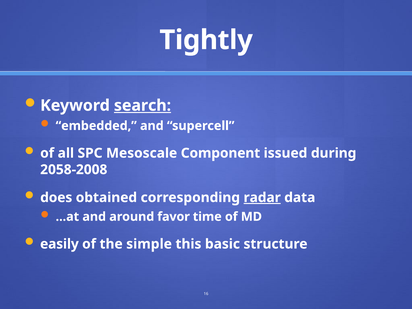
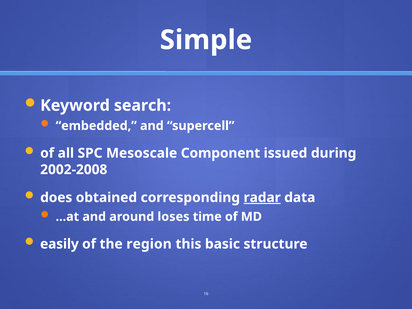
Tightly: Tightly -> Simple
search underline: present -> none
2058-2008: 2058-2008 -> 2002-2008
favor: favor -> loses
simple: simple -> region
